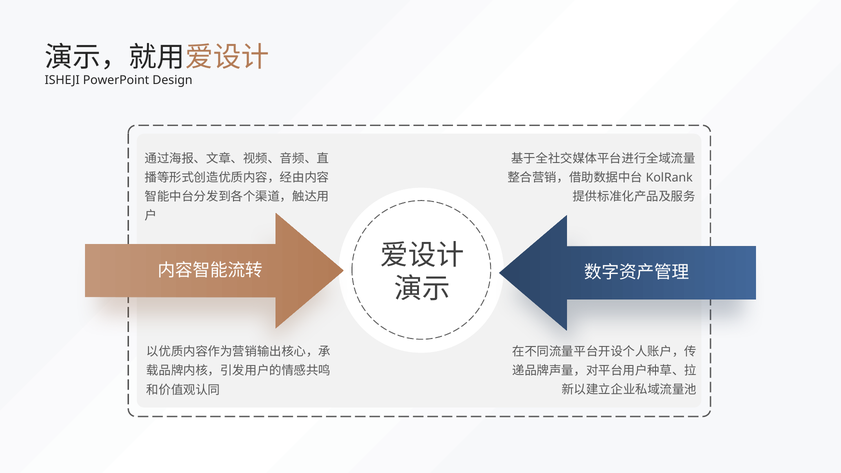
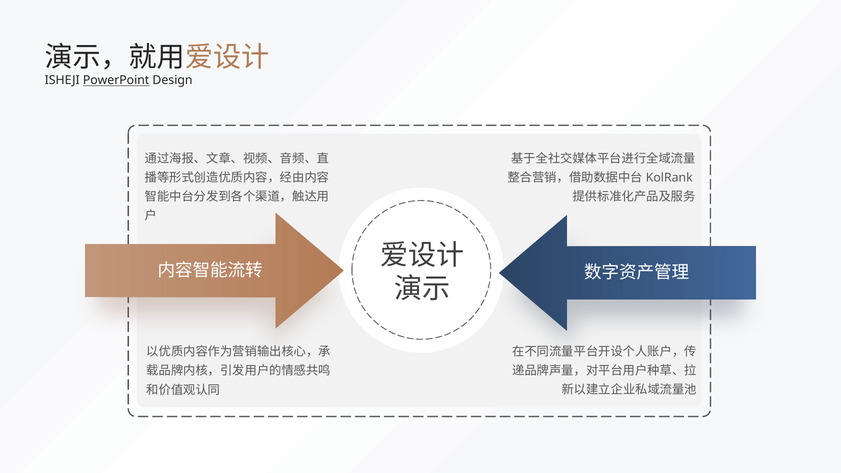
PowerPoint underline: none -> present
